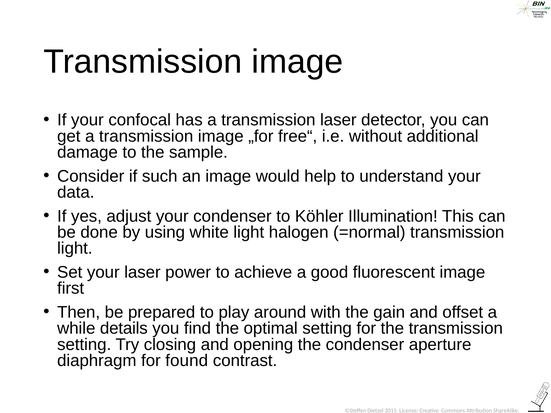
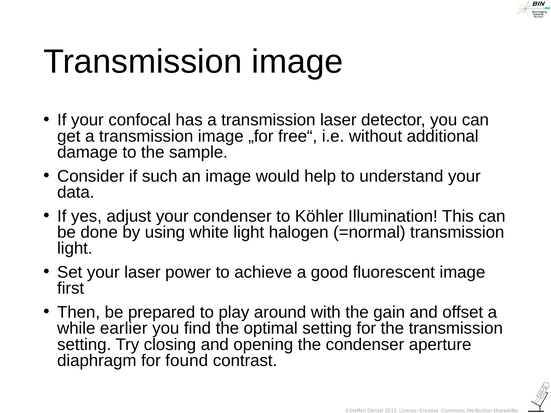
details: details -> earlier
